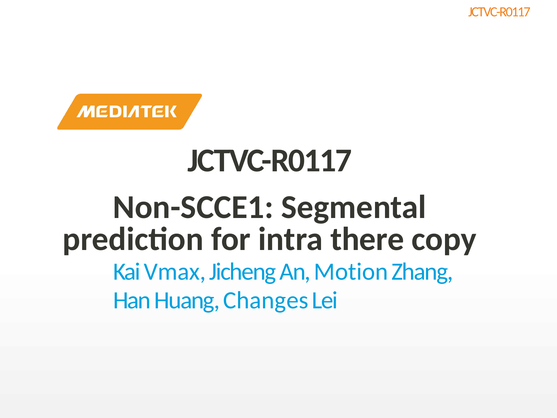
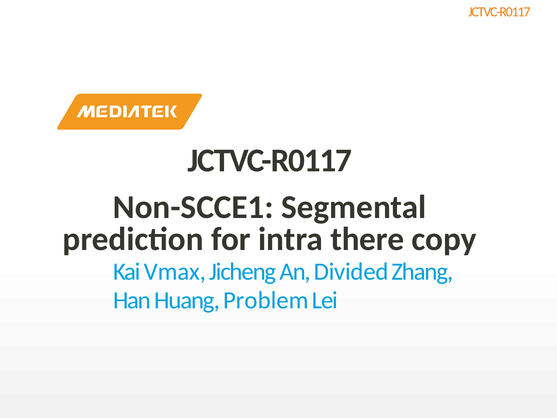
Motion: Motion -> Divided
Changes: Changes -> Problem
